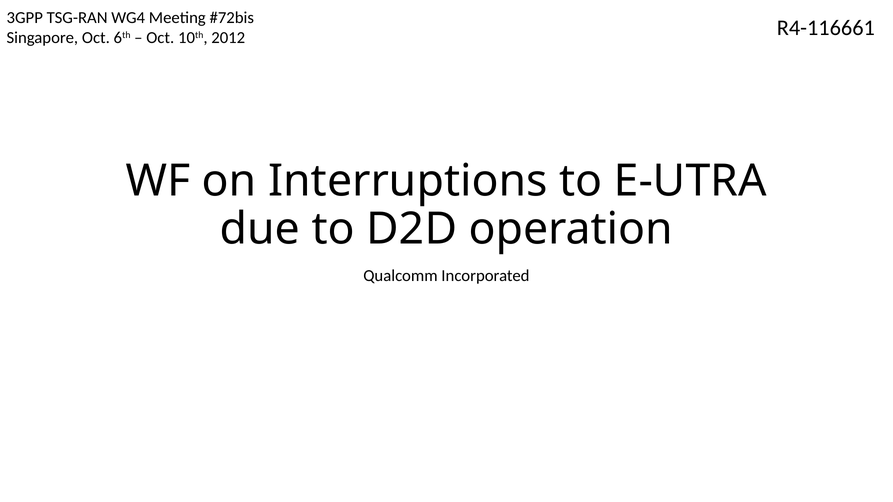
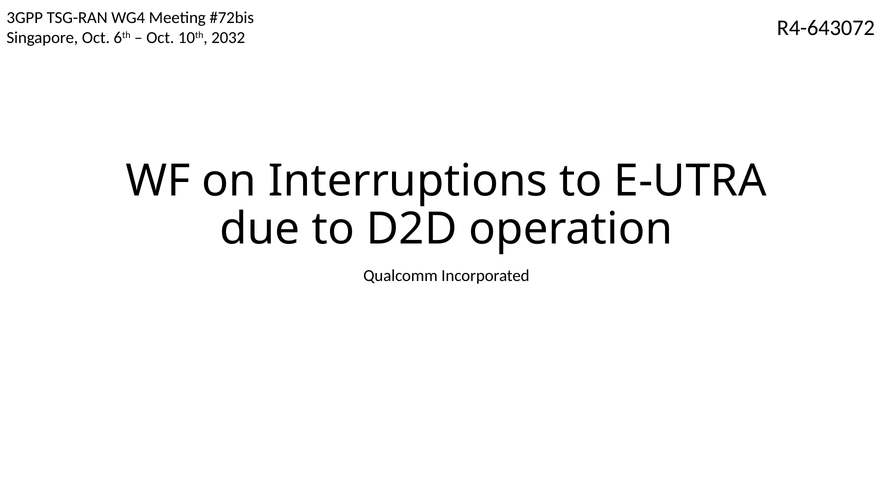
R4-116661: R4-116661 -> R4-643072
2012: 2012 -> 2032
